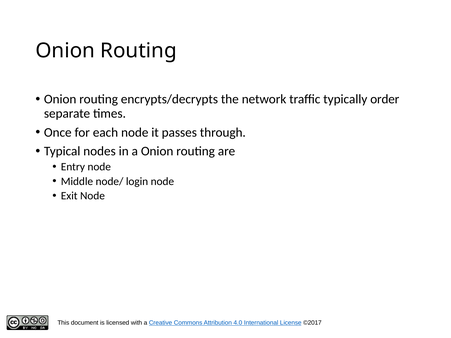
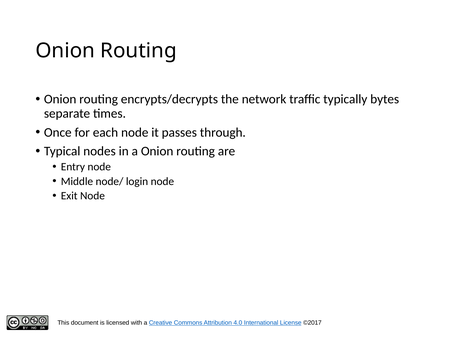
order: order -> bytes
